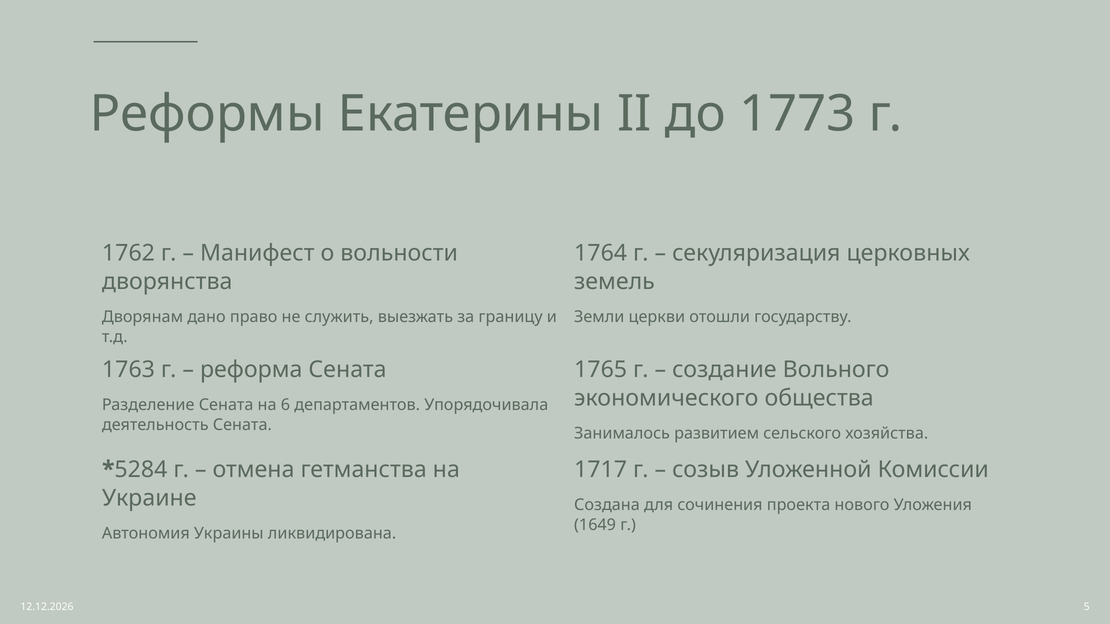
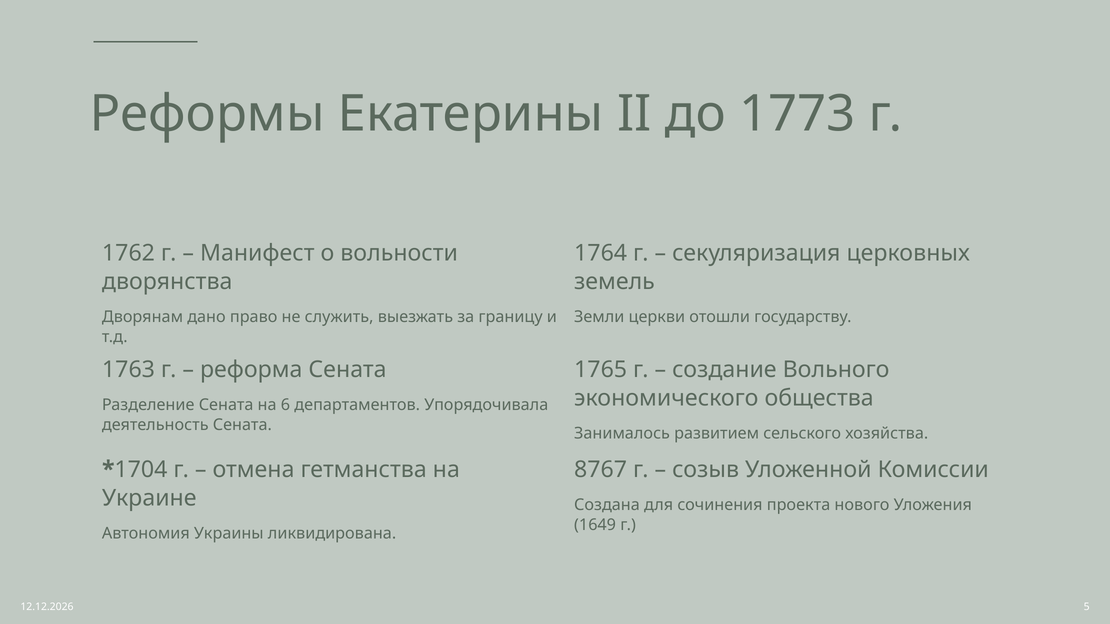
1717: 1717 -> 8767
5284: 5284 -> 1704
